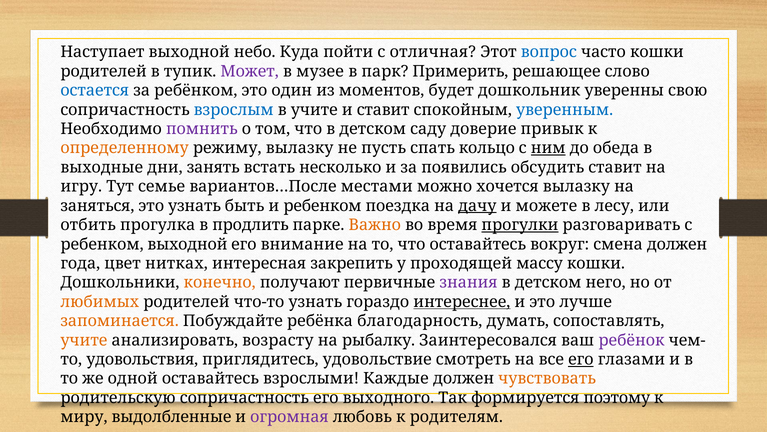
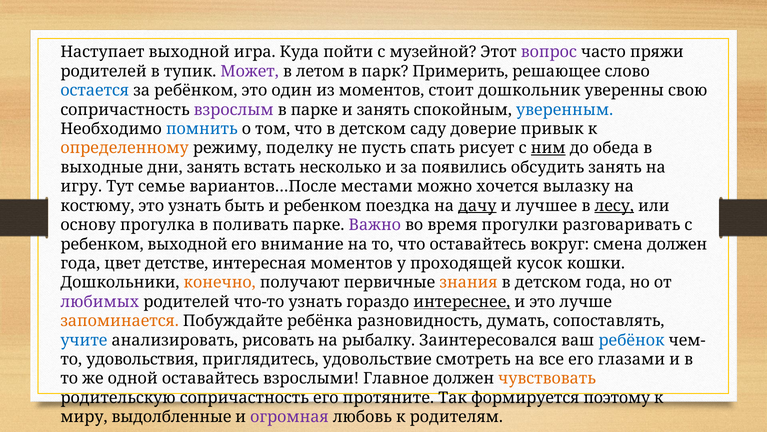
небо: небо -> игра
отличная: отличная -> музейной
вопрос colour: blue -> purple
часто кошки: кошки -> пряжи
музее: музее -> летом
будет: будет -> стоит
взрослым colour: blue -> purple
в учите: учите -> парке
и ставит: ставит -> занять
помнить colour: purple -> blue
режиму вылазку: вылазку -> поделку
кольцо: кольцо -> рисует
обсудить ставит: ставит -> занять
заняться: заняться -> костюму
можете: можете -> лучшее
лесу underline: none -> present
отбить: отбить -> основу
продлить: продлить -> поливать
Важно colour: orange -> purple
прогулки underline: present -> none
нитках: нитках -> детстве
интересная закрепить: закрепить -> моментов
массу: массу -> кусок
знания colour: purple -> orange
детском него: него -> года
любимых colour: orange -> purple
благодарность: благодарность -> разновидность
учите at (84, 340) colour: orange -> blue
возрасту: возрасту -> рисовать
ребёнок colour: purple -> blue
его at (581, 359) underline: present -> none
Каждые: Каждые -> Главное
выходного: выходного -> протяните
